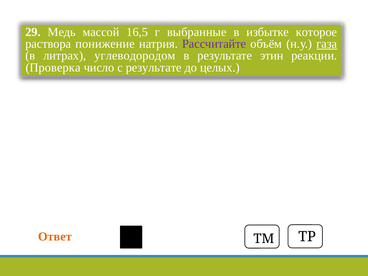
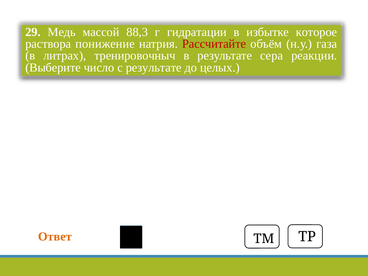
16,5: 16,5 -> 88,3
выбранные: выбранные -> гидратации
Рассчитайте colour: purple -> red
газа underline: present -> none
углеводородом: углеводородом -> тренировочныч
этин: этин -> сера
Проверка: Проверка -> Выберите
